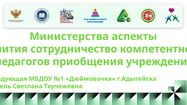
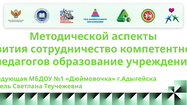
Министерства: Министерства -> Методической
приобщения: приобщения -> образование
